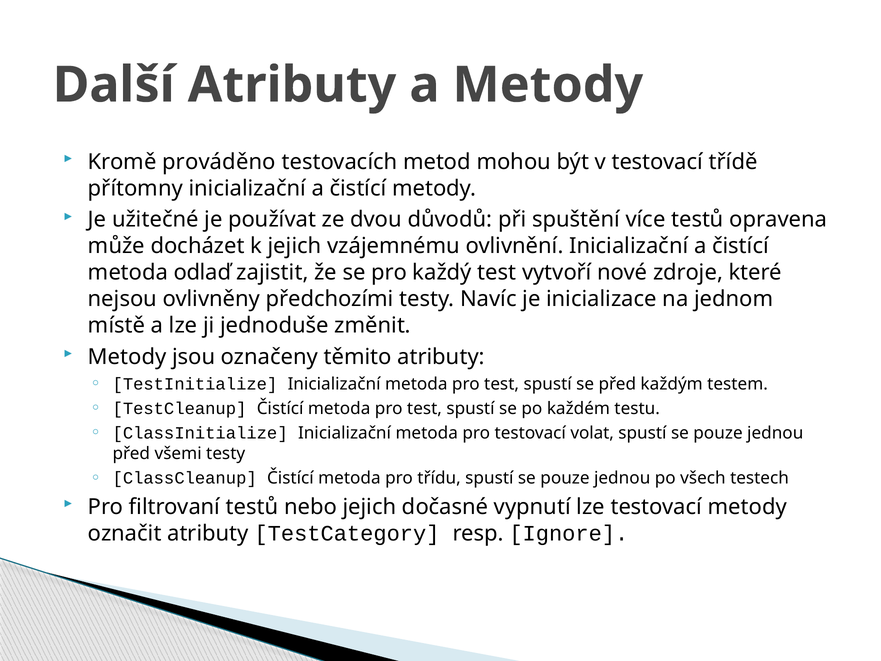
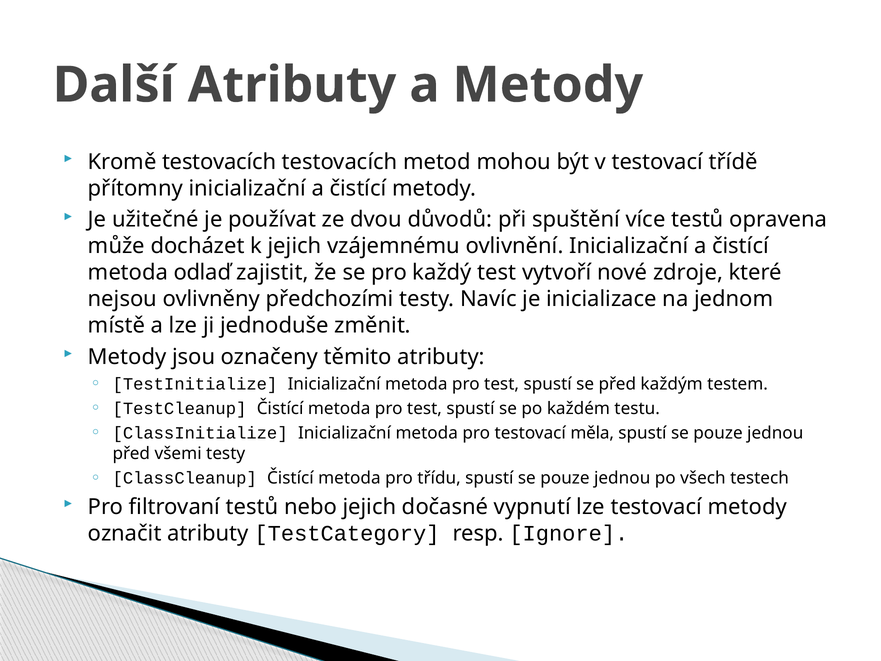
Kromě prováděno: prováděno -> testovacích
volat: volat -> měla
